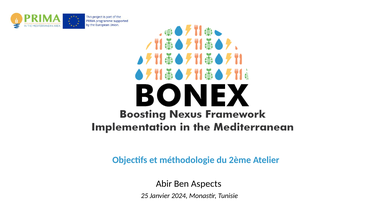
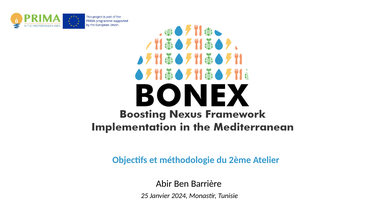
Aspects: Aspects -> Barrière
